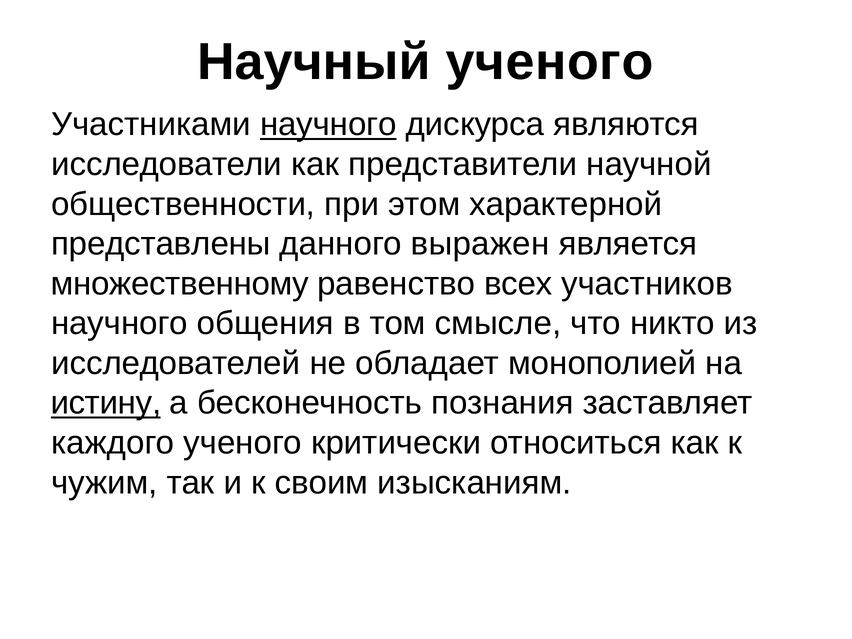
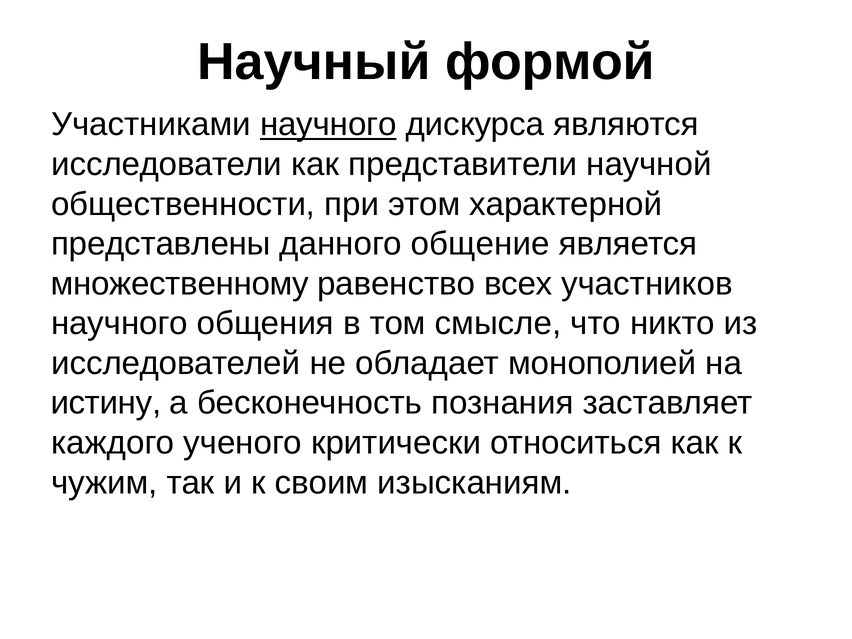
Научный ученого: ученого -> формой
выражен: выражен -> общение
истину underline: present -> none
